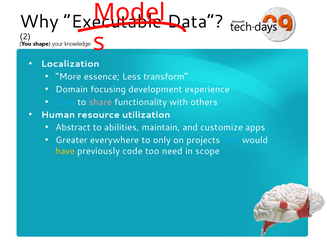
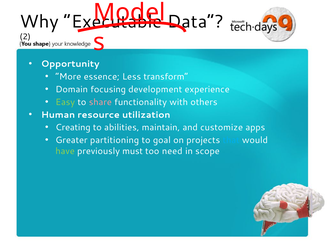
Localization: Localization -> Opportunity
Easy colour: light blue -> light green
Abstract: Abstract -> Creating
everywhere: everywhere -> partitioning
only: only -> goal
have colour: yellow -> light green
code: code -> must
